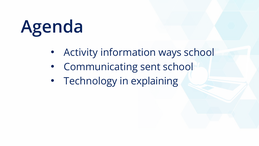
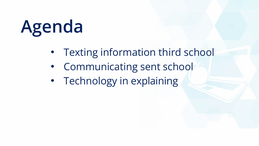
Activity: Activity -> Texting
ways: ways -> third
